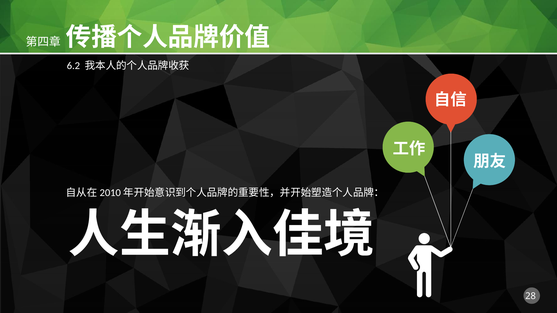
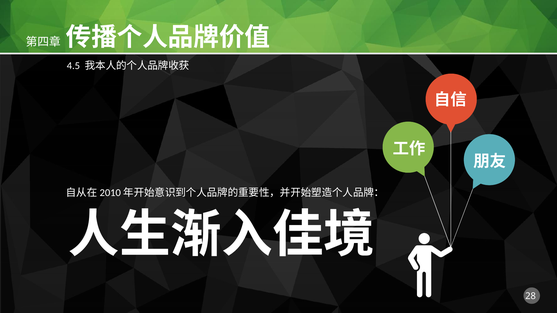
6.2: 6.2 -> 4.5
